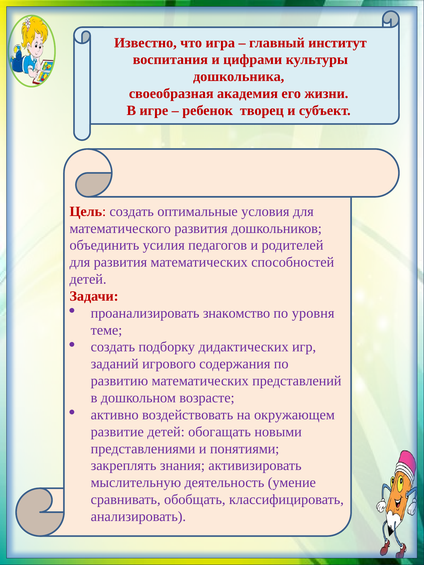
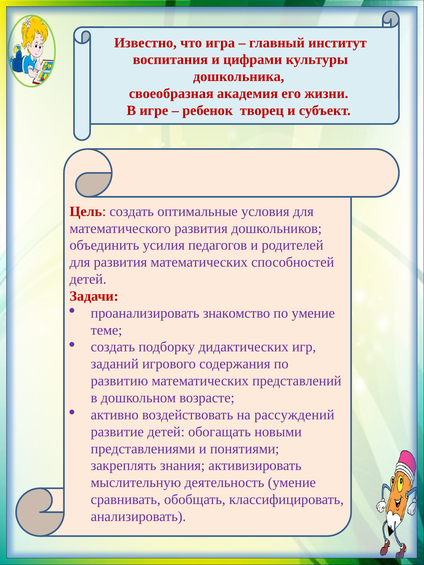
по уровня: уровня -> умение
окружающем: окружающем -> рассуждений
